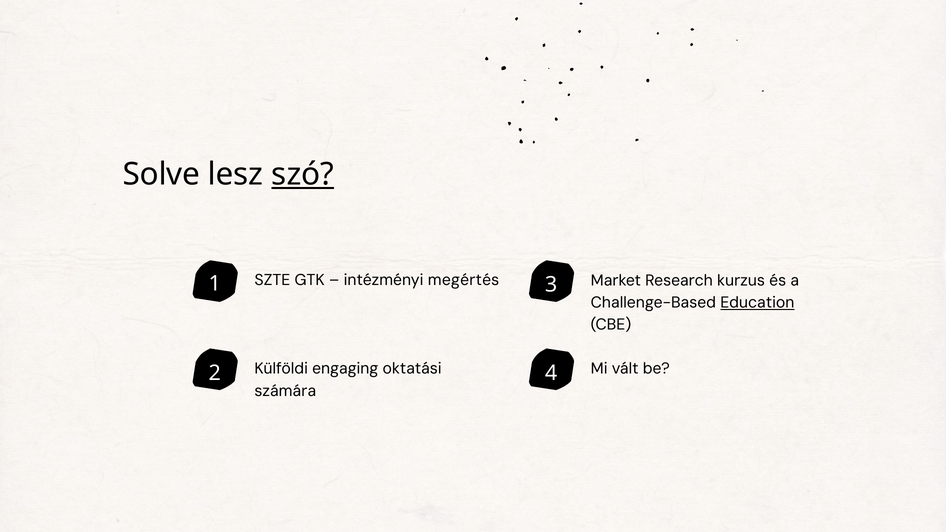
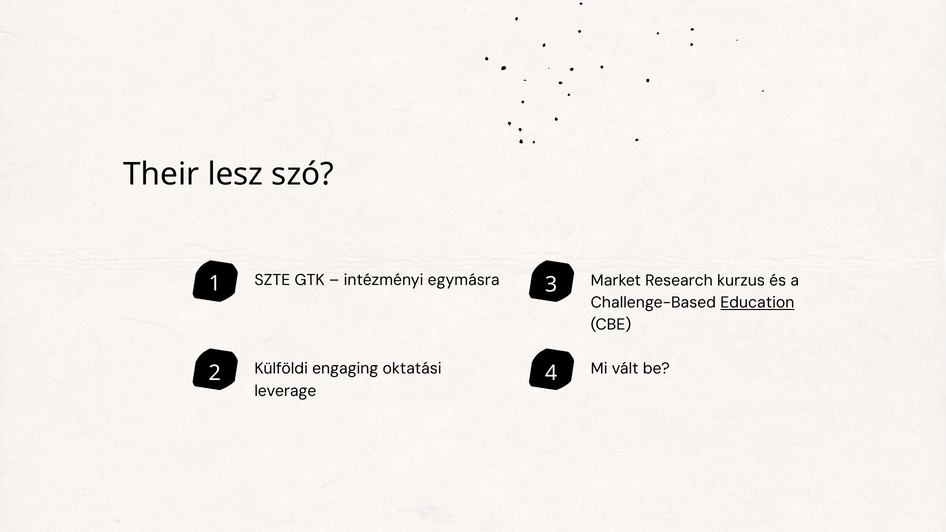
Solve: Solve -> Their
szó underline: present -> none
megértés: megértés -> egymásra
számára: számára -> leverage
